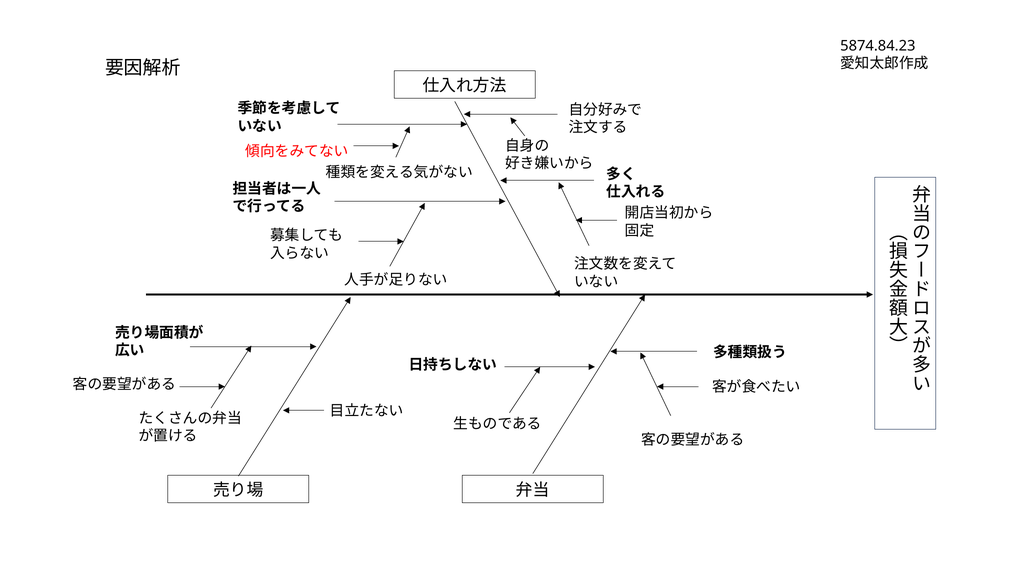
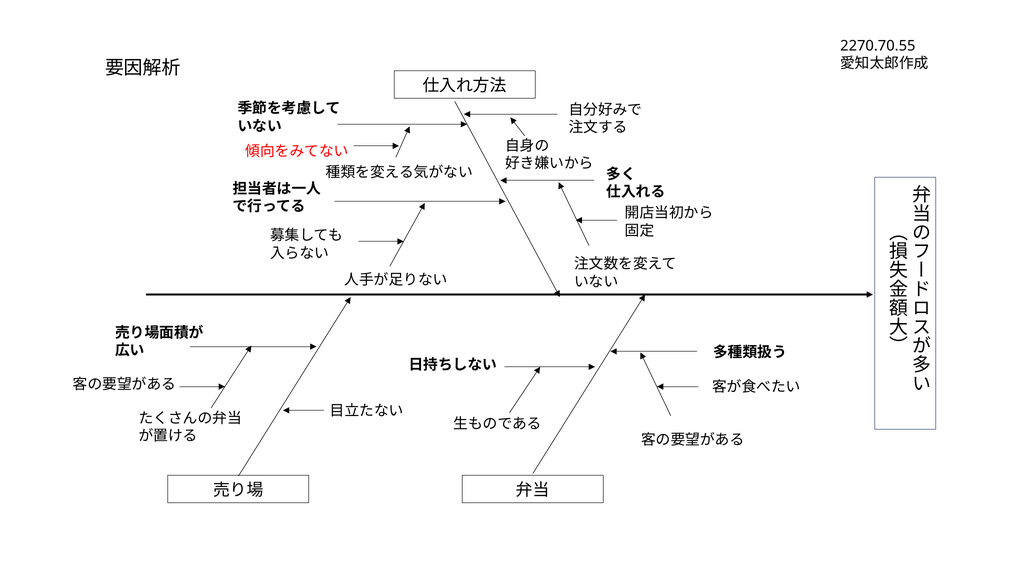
5874.84.23: 5874.84.23 -> 2270.70.55
